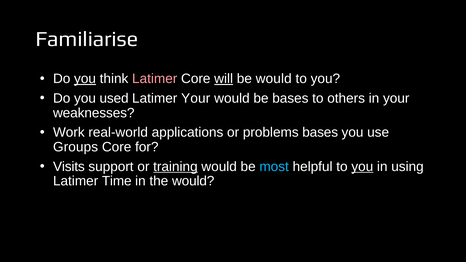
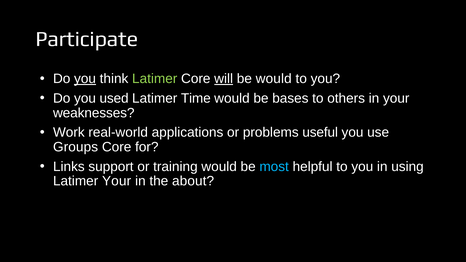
Familiarise: Familiarise -> Participate
Latimer at (155, 79) colour: pink -> light green
Latimer Your: Your -> Time
problems bases: bases -> useful
Visits: Visits -> Links
training underline: present -> none
you at (362, 167) underline: present -> none
Latimer Time: Time -> Your
the would: would -> about
